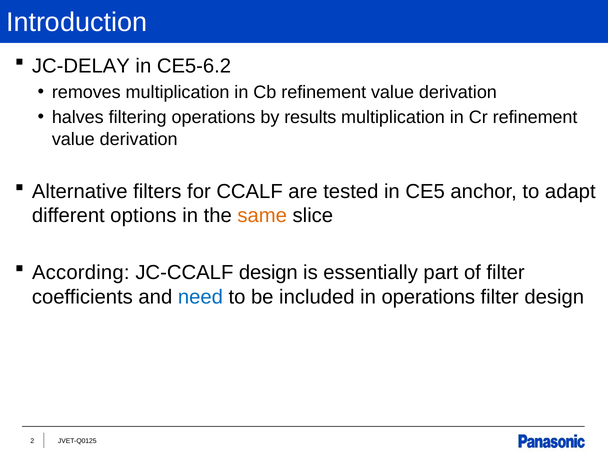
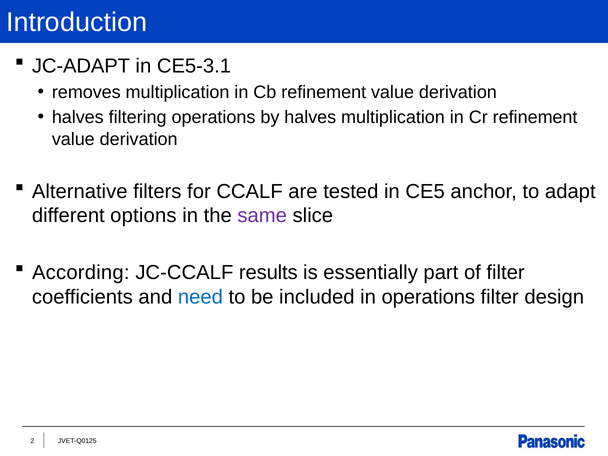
JC-DELAY: JC-DELAY -> JC-ADAPT
CE5-6.2: CE5-6.2 -> CE5-3.1
by results: results -> halves
same colour: orange -> purple
JC-CCALF design: design -> results
